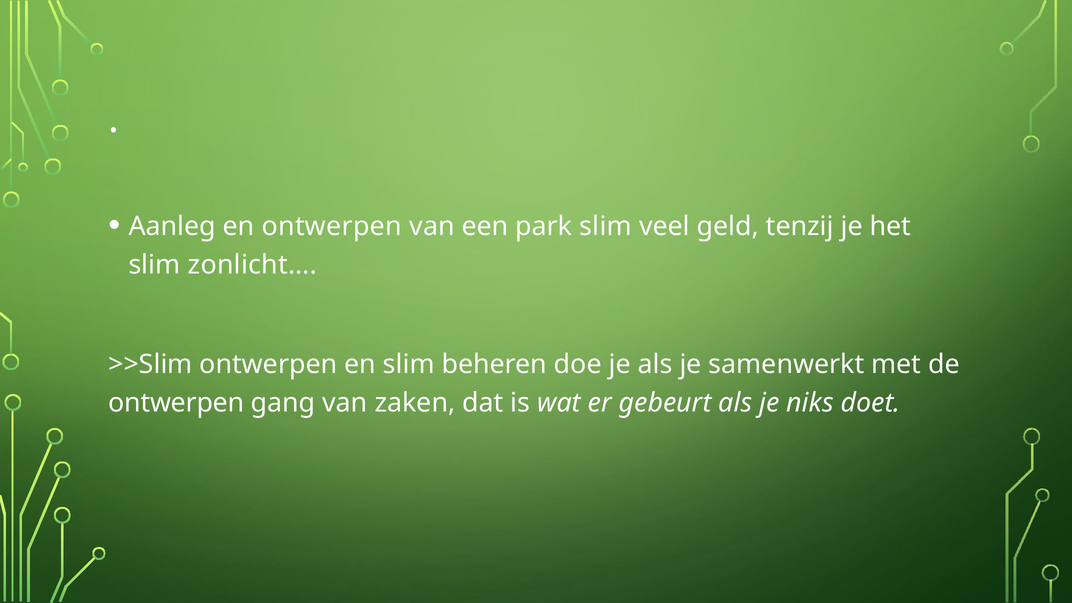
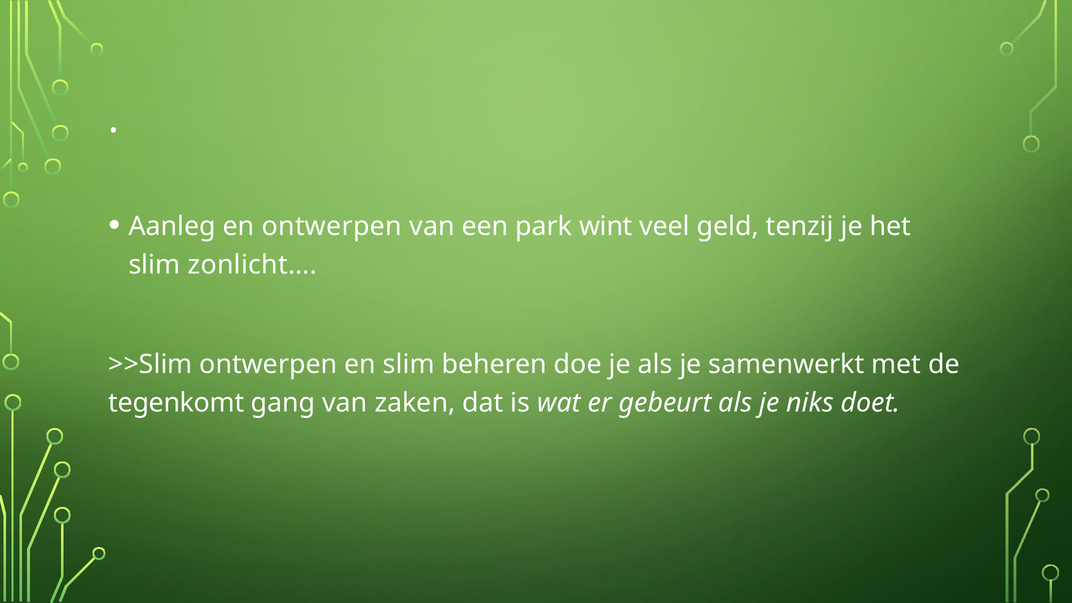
park slim: slim -> wint
ontwerpen at (176, 403): ontwerpen -> tegenkomt
